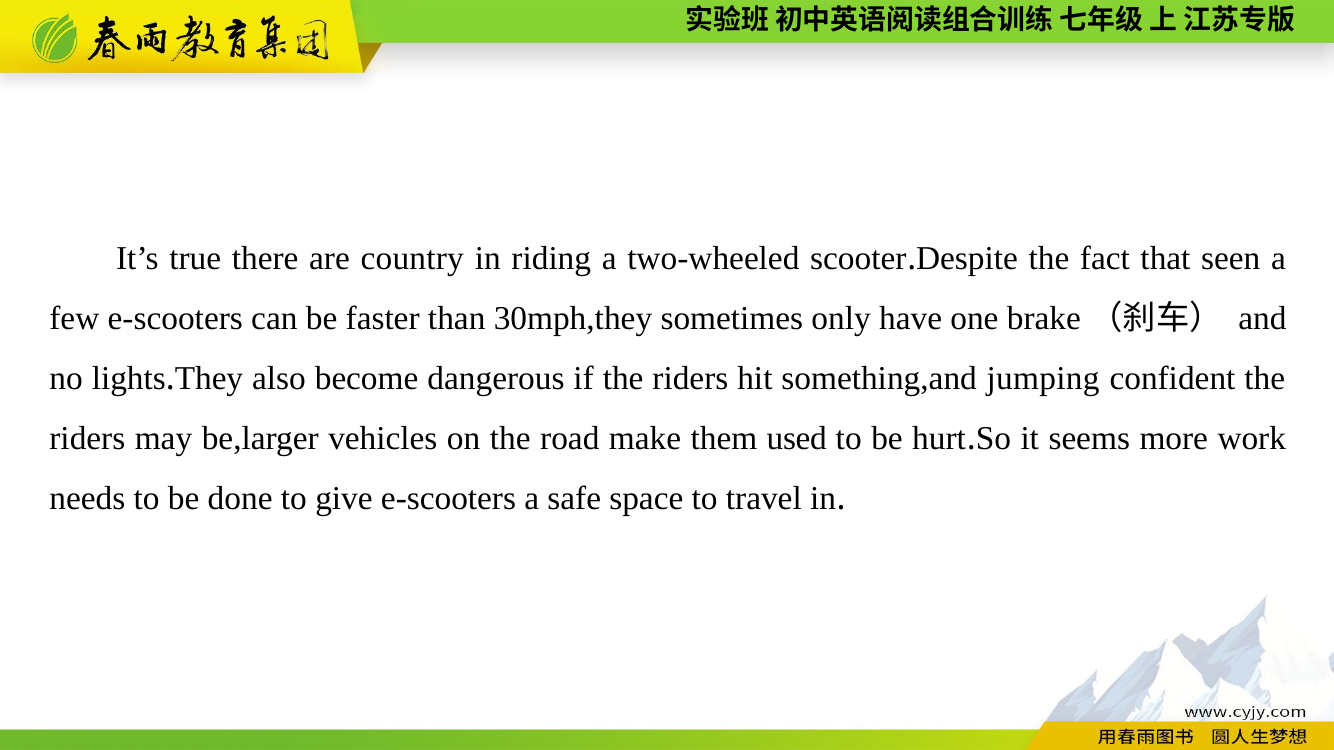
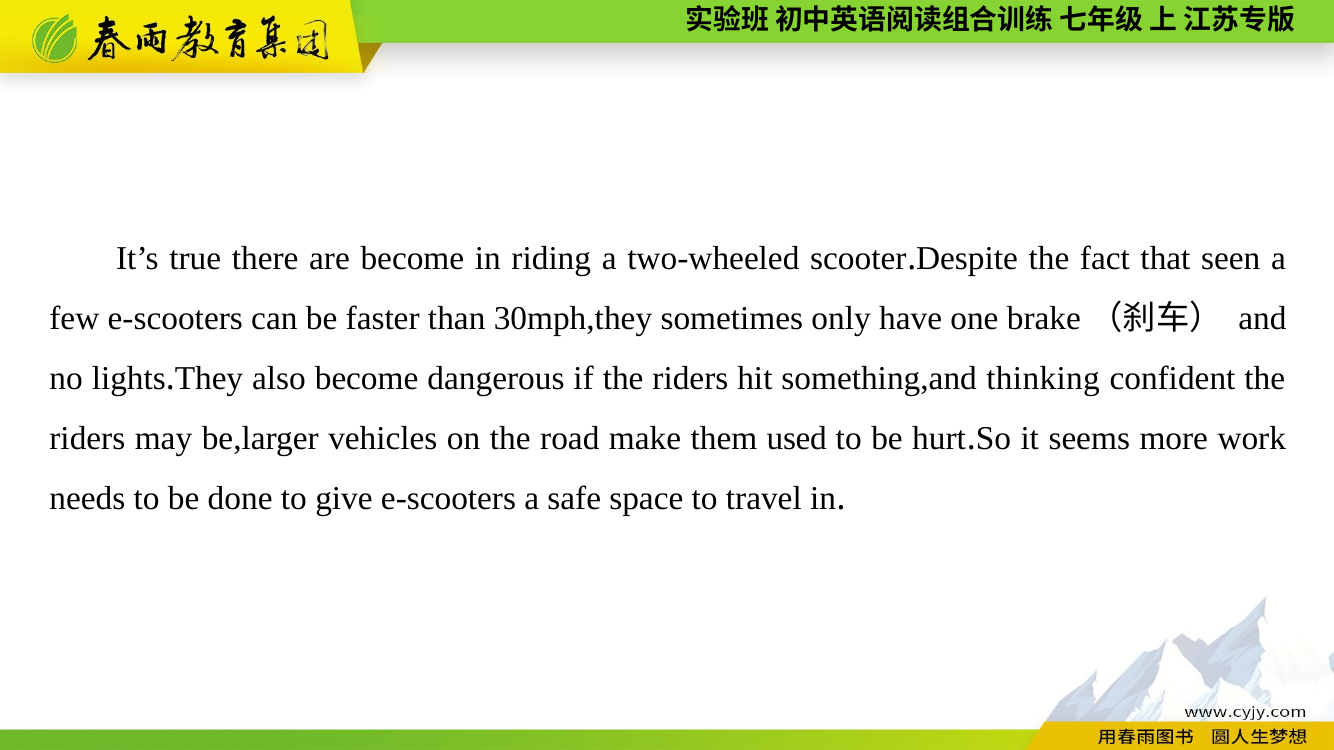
are country: country -> become
jumping: jumping -> thinking
